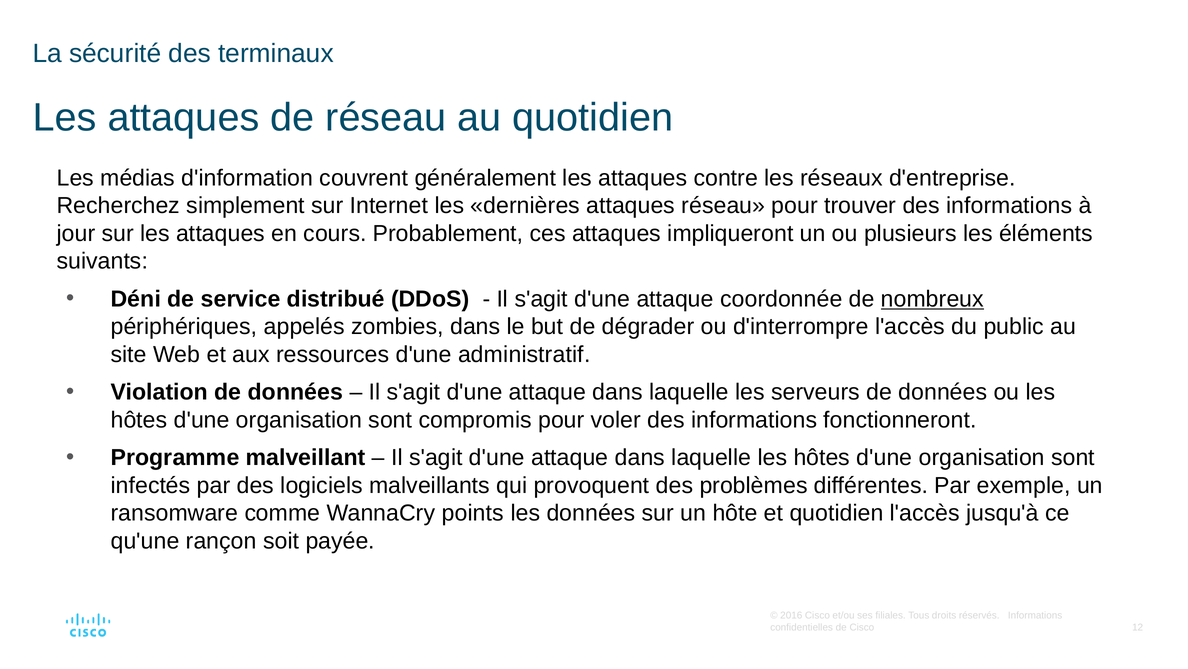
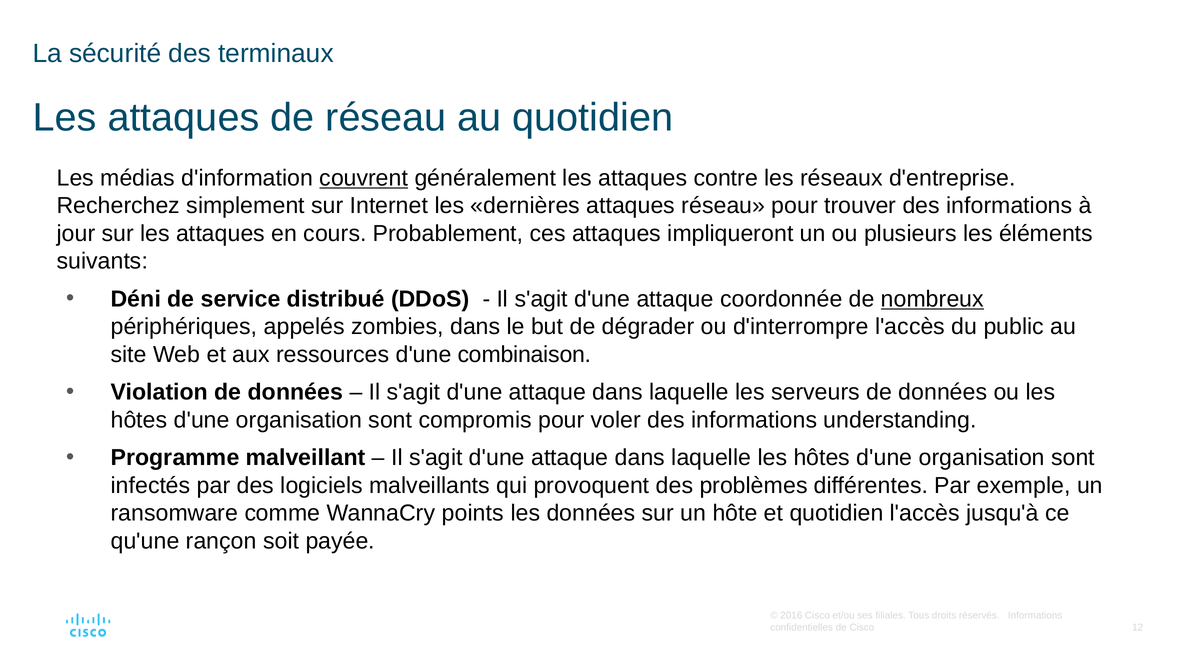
couvrent underline: none -> present
administratif: administratif -> combinaison
fonctionneront: fonctionneront -> understanding
